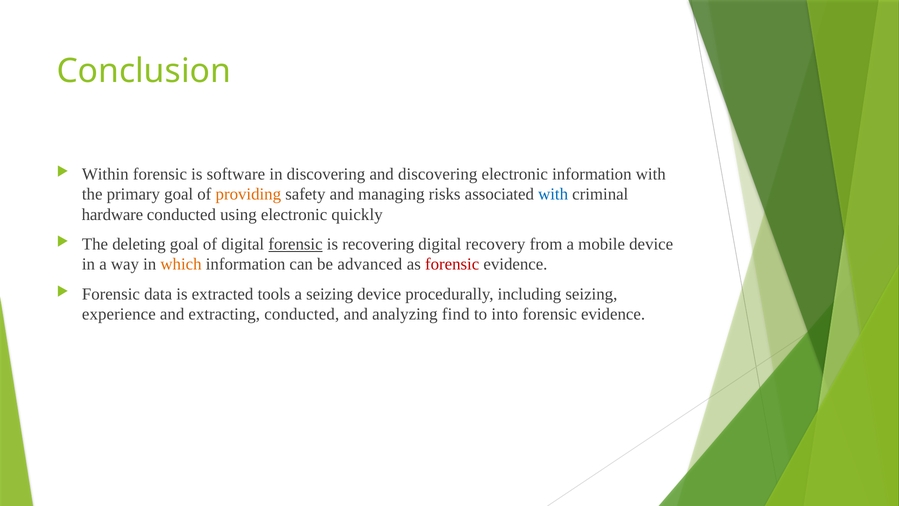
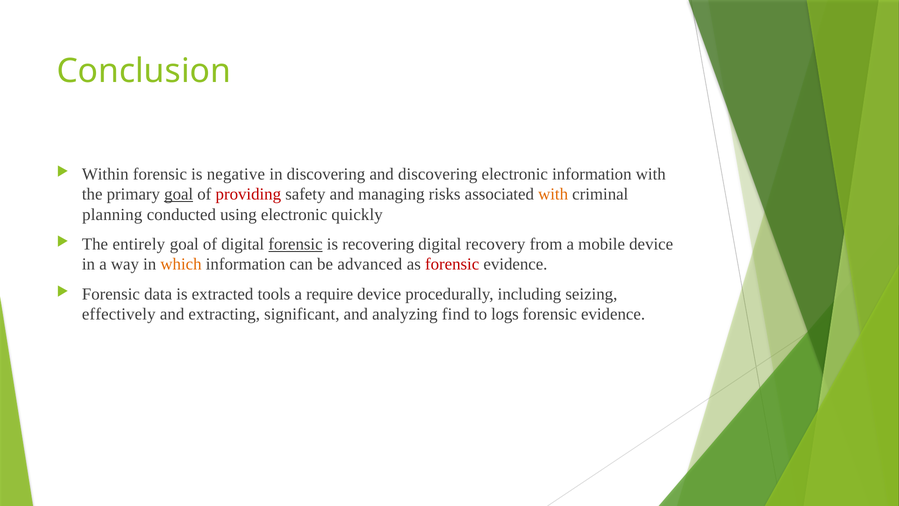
software: software -> negative
goal at (179, 194) underline: none -> present
providing colour: orange -> red
with at (553, 194) colour: blue -> orange
hardware: hardware -> planning
deleting: deleting -> entirely
a seizing: seizing -> require
experience: experience -> effectively
extracting conducted: conducted -> significant
into: into -> logs
